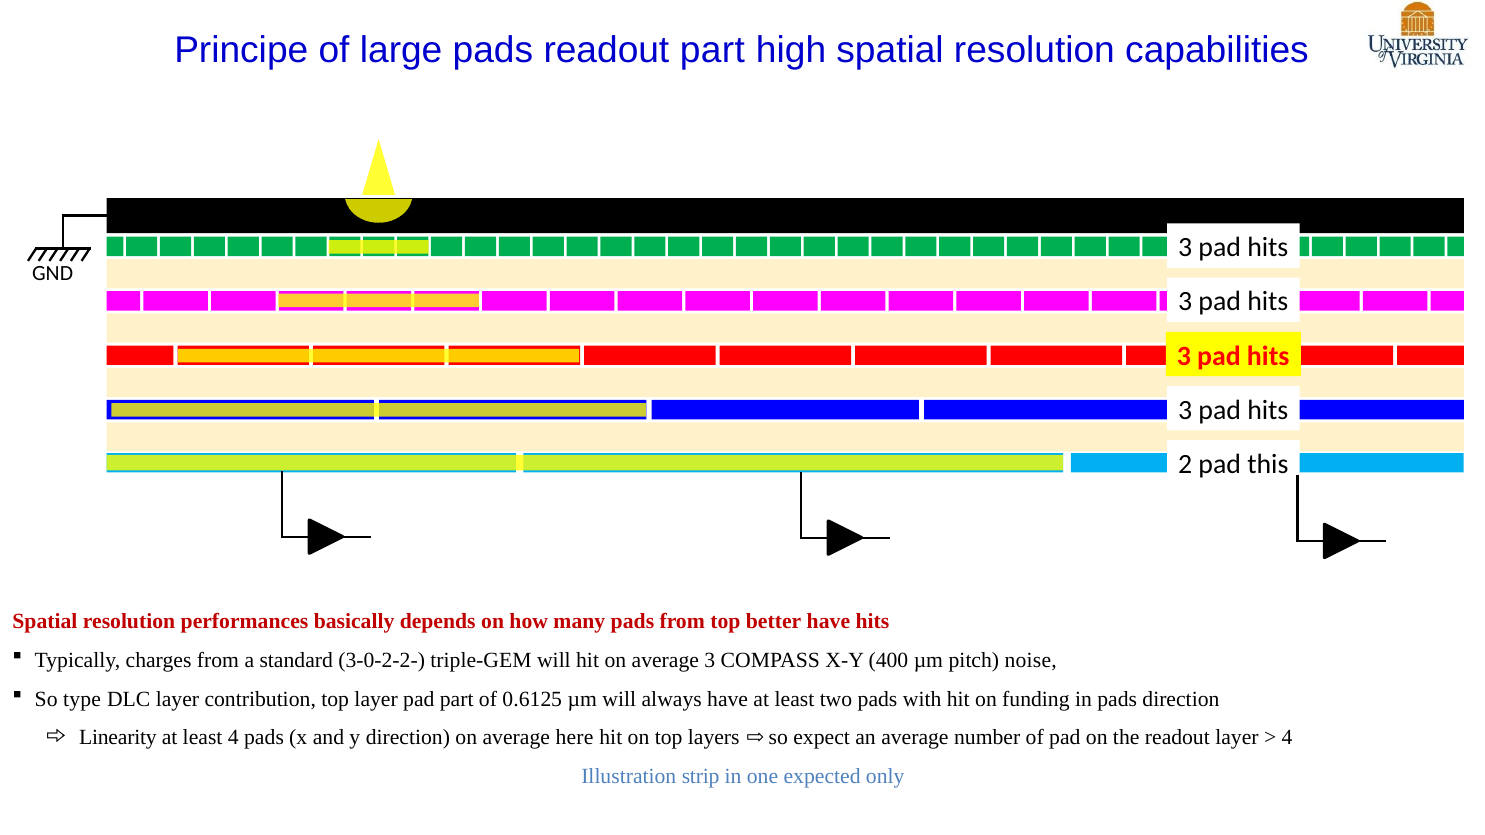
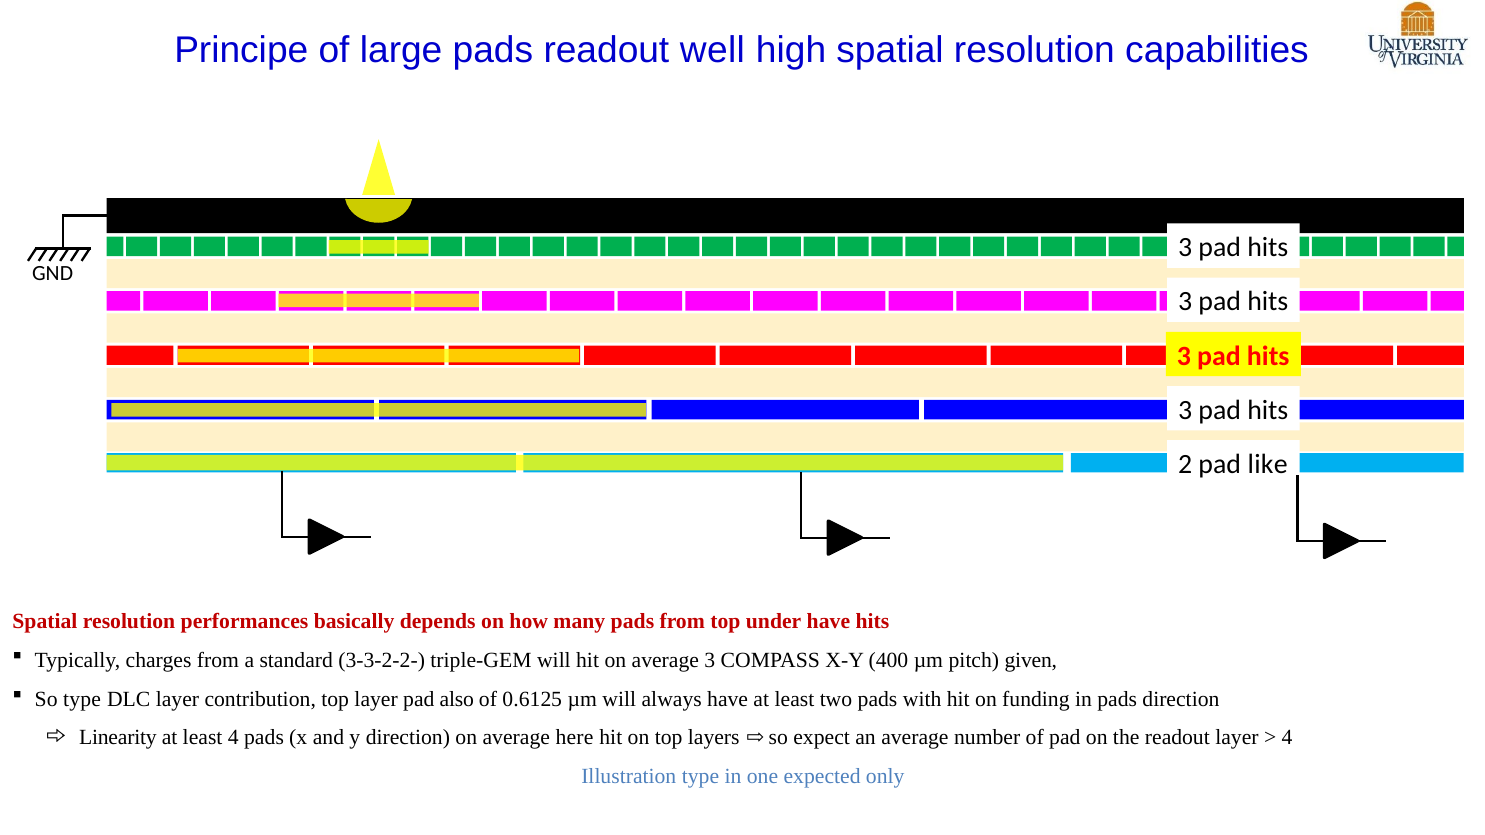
readout part: part -> well
this: this -> like
better: better -> under
3-0-2-2-: 3-0-2-2- -> 3-3-2-2-
noise: noise -> given
pad part: part -> also
Illustration strip: strip -> type
